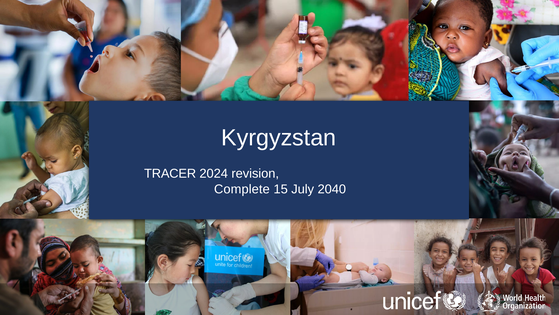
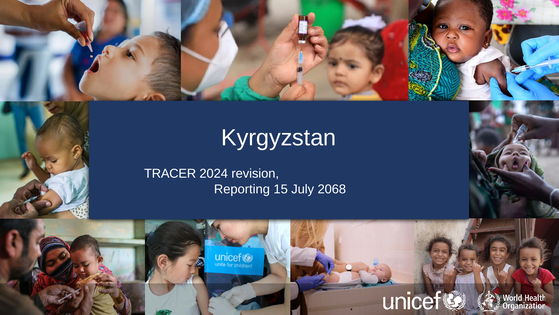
Complete: Complete -> Reporting
2040: 2040 -> 2068
